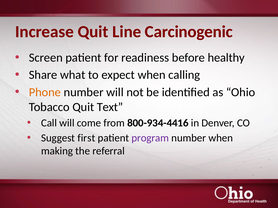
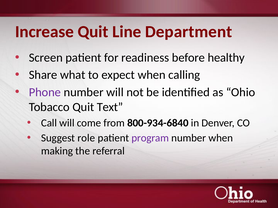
Carcinogenic: Carcinogenic -> Department
Phone colour: orange -> purple
800-934-4416: 800-934-4416 -> 800-934-6840
first: first -> role
